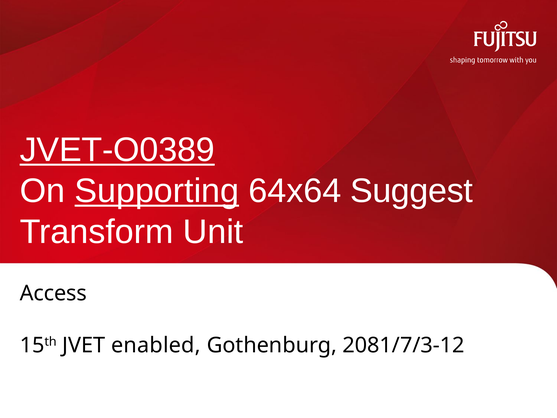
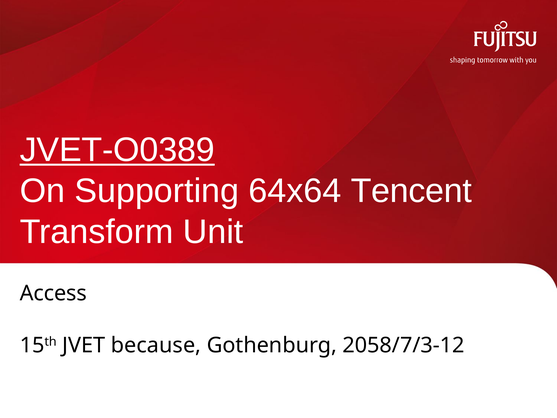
Supporting underline: present -> none
Suggest: Suggest -> Tencent
enabled: enabled -> because
2081/7/3-12: 2081/7/3-12 -> 2058/7/3-12
